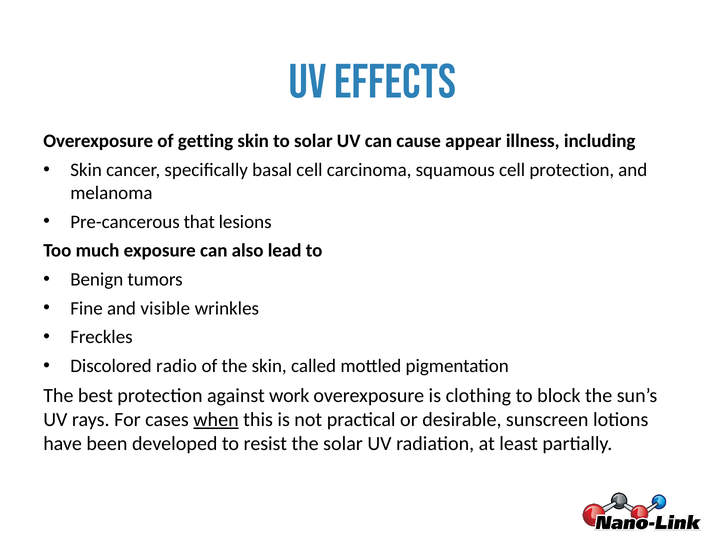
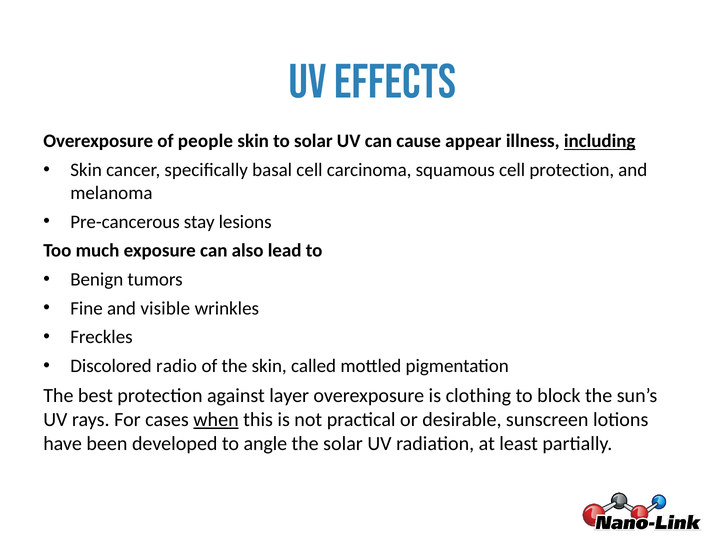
getting: getting -> people
including underline: none -> present
that: that -> stay
work: work -> layer
resist: resist -> angle
